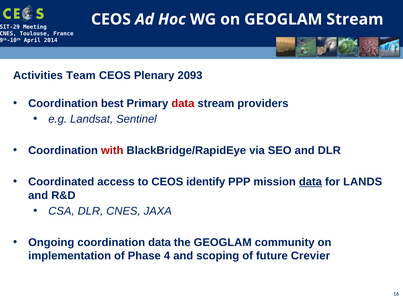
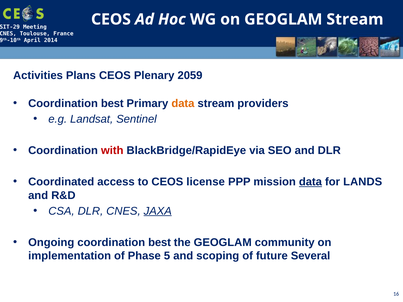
Team: Team -> Plans
2093: 2093 -> 2059
data at (183, 104) colour: red -> orange
identify: identify -> license
JAXA underline: none -> present
Ongoing coordination data: data -> best
4: 4 -> 5
Crevier: Crevier -> Several
